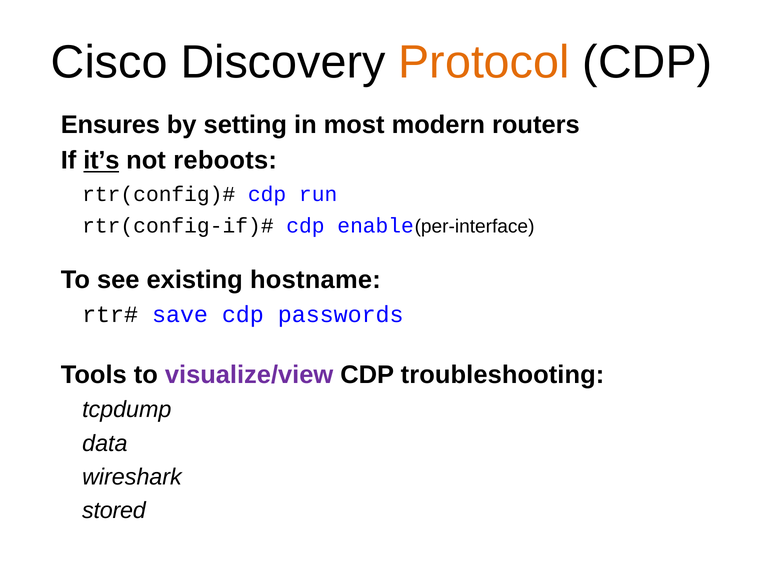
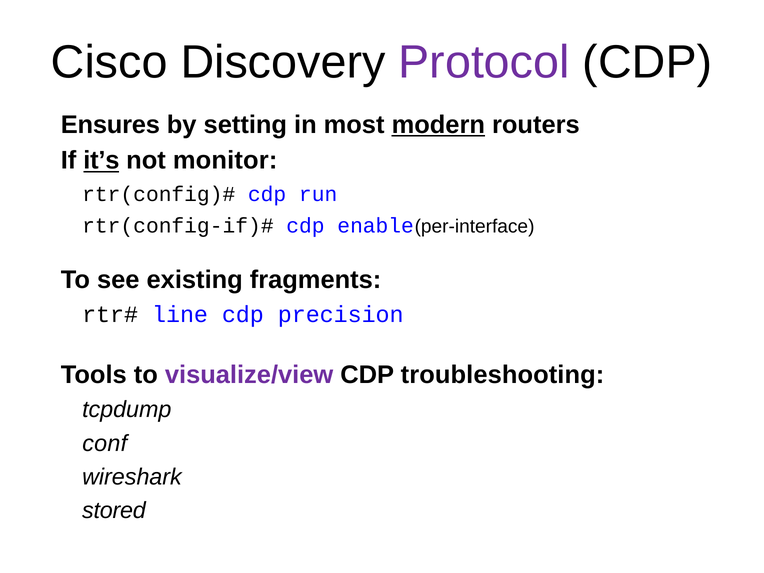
Protocol colour: orange -> purple
modern underline: none -> present
reboots: reboots -> monitor
hostname: hostname -> fragments
save: save -> line
passwords: passwords -> precision
data: data -> conf
